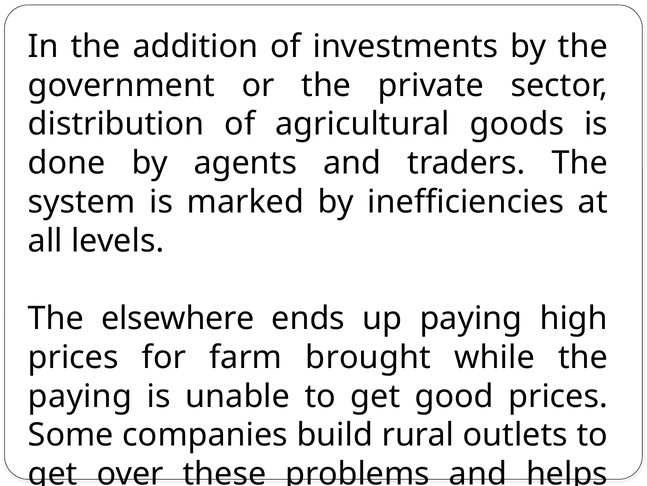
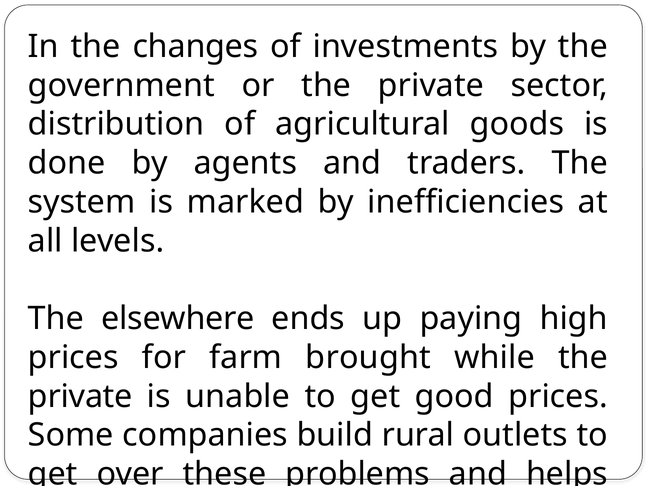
addition: addition -> changes
paying at (80, 396): paying -> private
